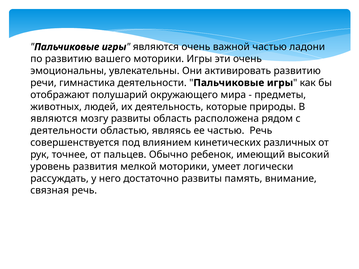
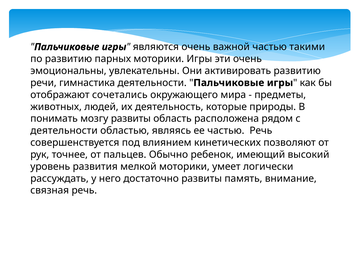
ладони: ладони -> такими
вашего: вашего -> парных
полушарий: полушарий -> сочетались
являются at (54, 119): являются -> понимать
различных: различных -> позволяют
